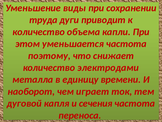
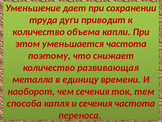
виды: виды -> дает
электродами: электродами -> развивающая
чем играет: играет -> сечения
дуговой: дуговой -> способа
